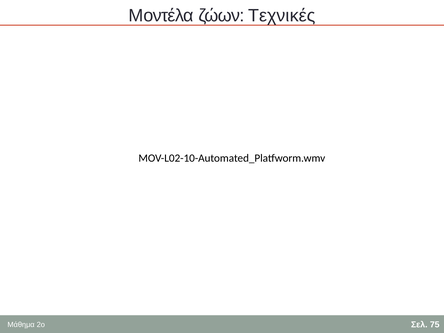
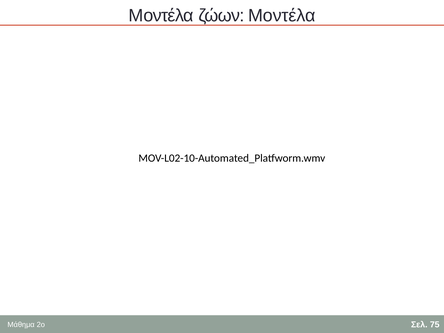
ζώων Τεχνικές: Τεχνικές -> Mοντέλα
